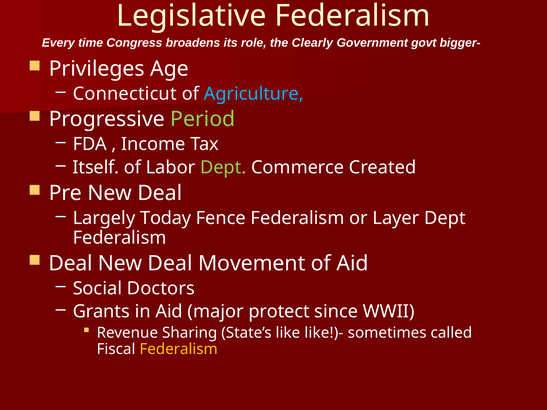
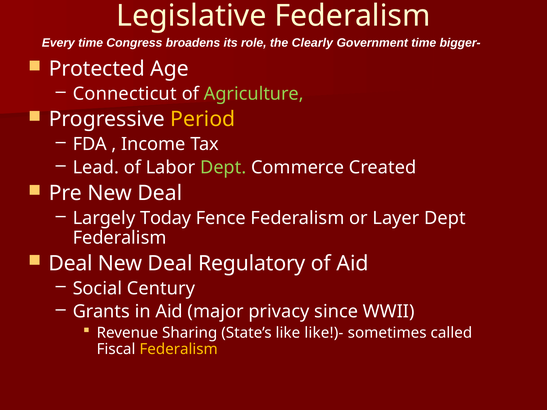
Government govt: govt -> time
Privileges: Privileges -> Protected
Agriculture colour: light blue -> light green
Period colour: light green -> yellow
Itself: Itself -> Lead
Movement: Movement -> Regulatory
Doctors: Doctors -> Century
protect: protect -> privacy
